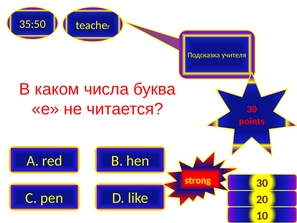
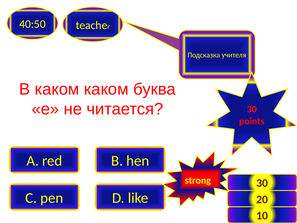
35:50: 35:50 -> 40:50
каком числа: числа -> каком
